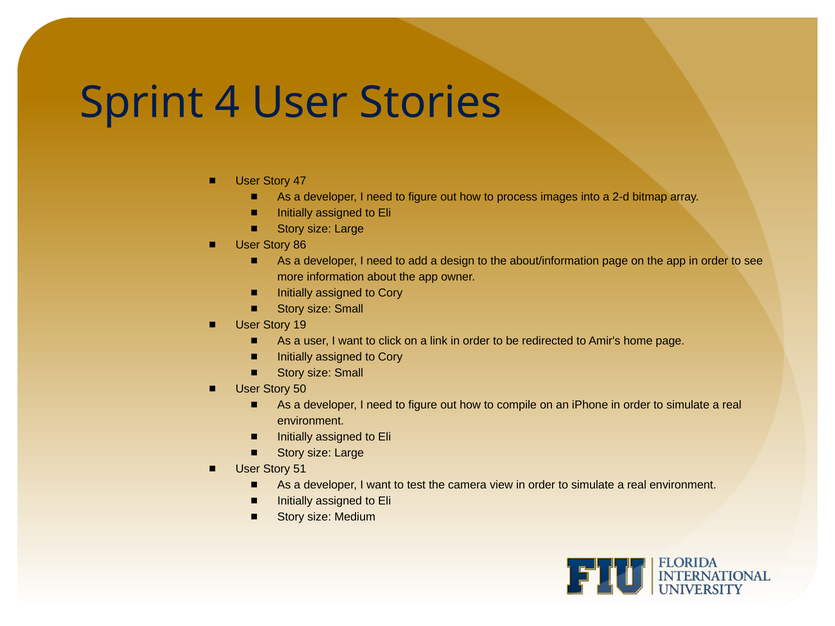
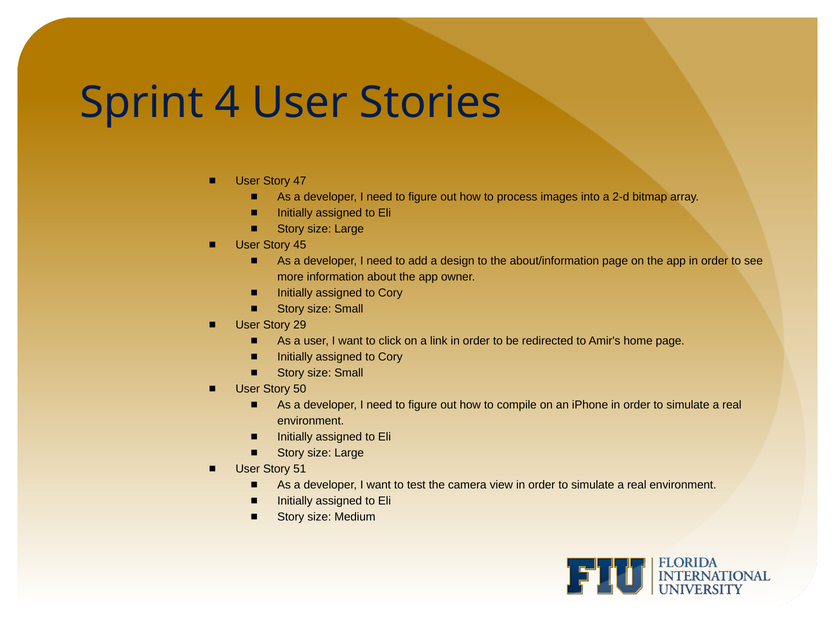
86: 86 -> 45
19: 19 -> 29
